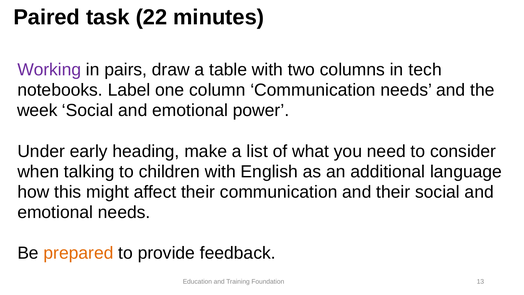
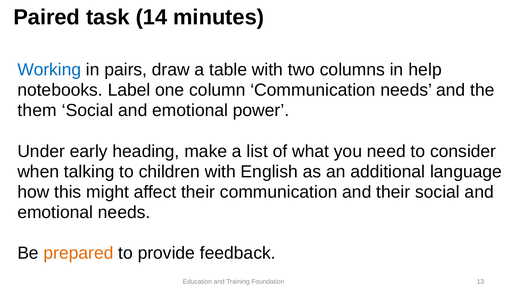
22: 22 -> 14
Working colour: purple -> blue
tech: tech -> help
week: week -> them
